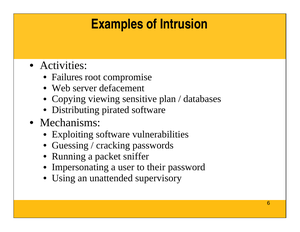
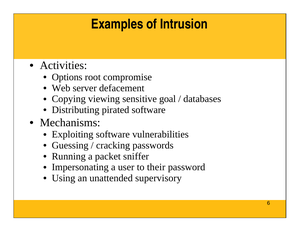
Failures: Failures -> Options
plan: plan -> goal
